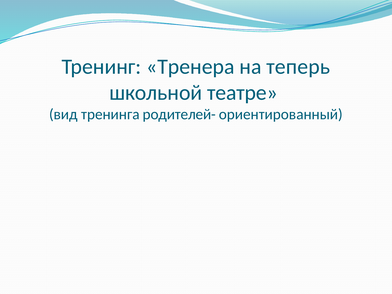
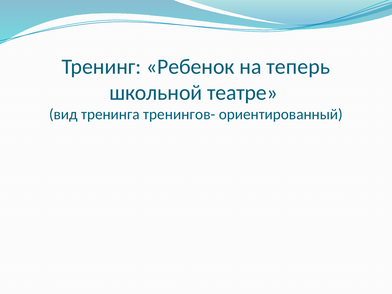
Тренера: Тренера -> Ребенок
родителей-: родителей- -> тренингов-
